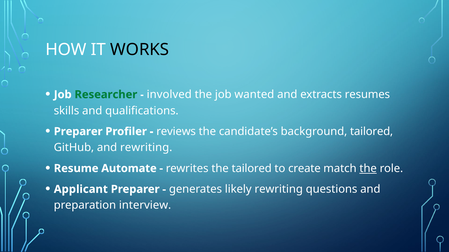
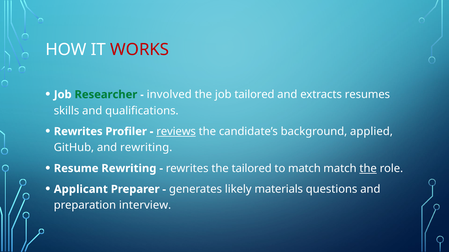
WORKS colour: black -> red
job wanted: wanted -> tailored
Preparer at (78, 132): Preparer -> Rewrites
reviews underline: none -> present
background tailored: tailored -> applied
Resume Automate: Automate -> Rewriting
to create: create -> match
likely rewriting: rewriting -> materials
